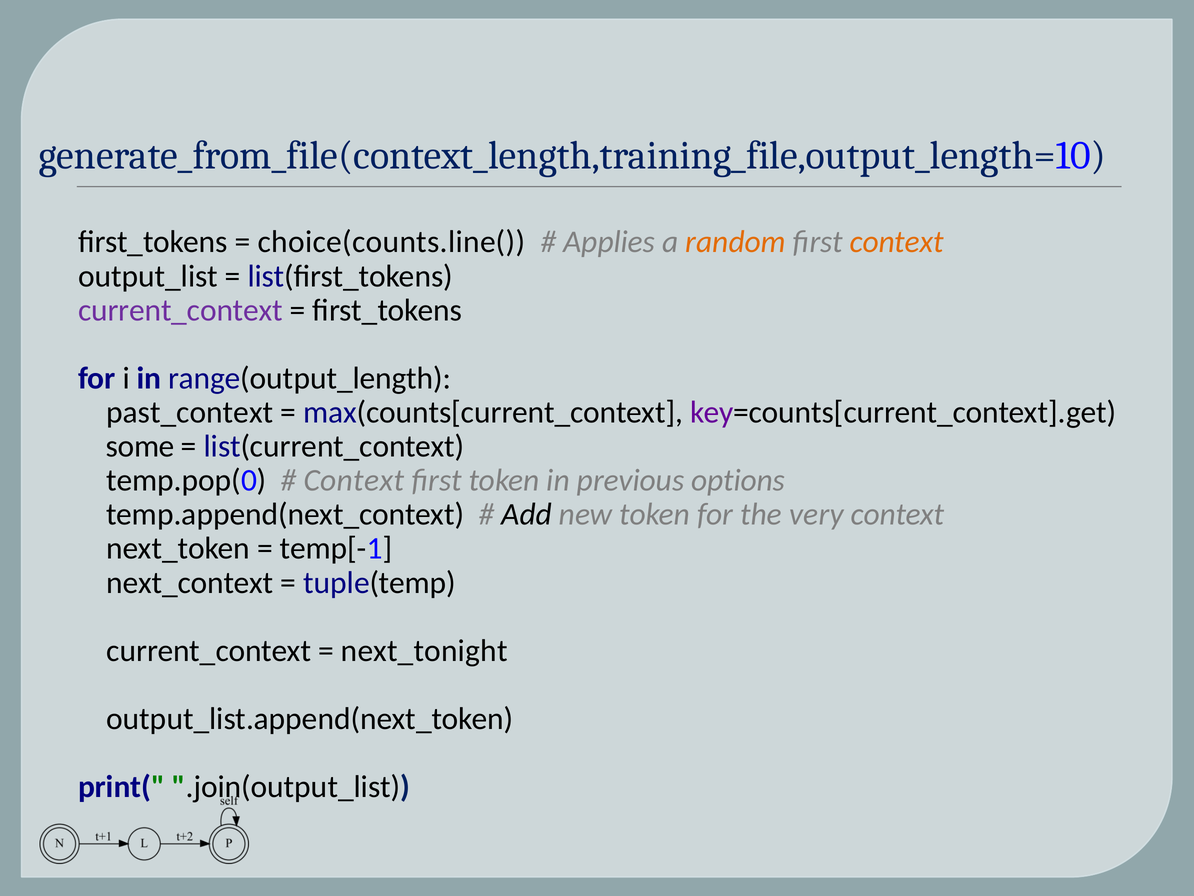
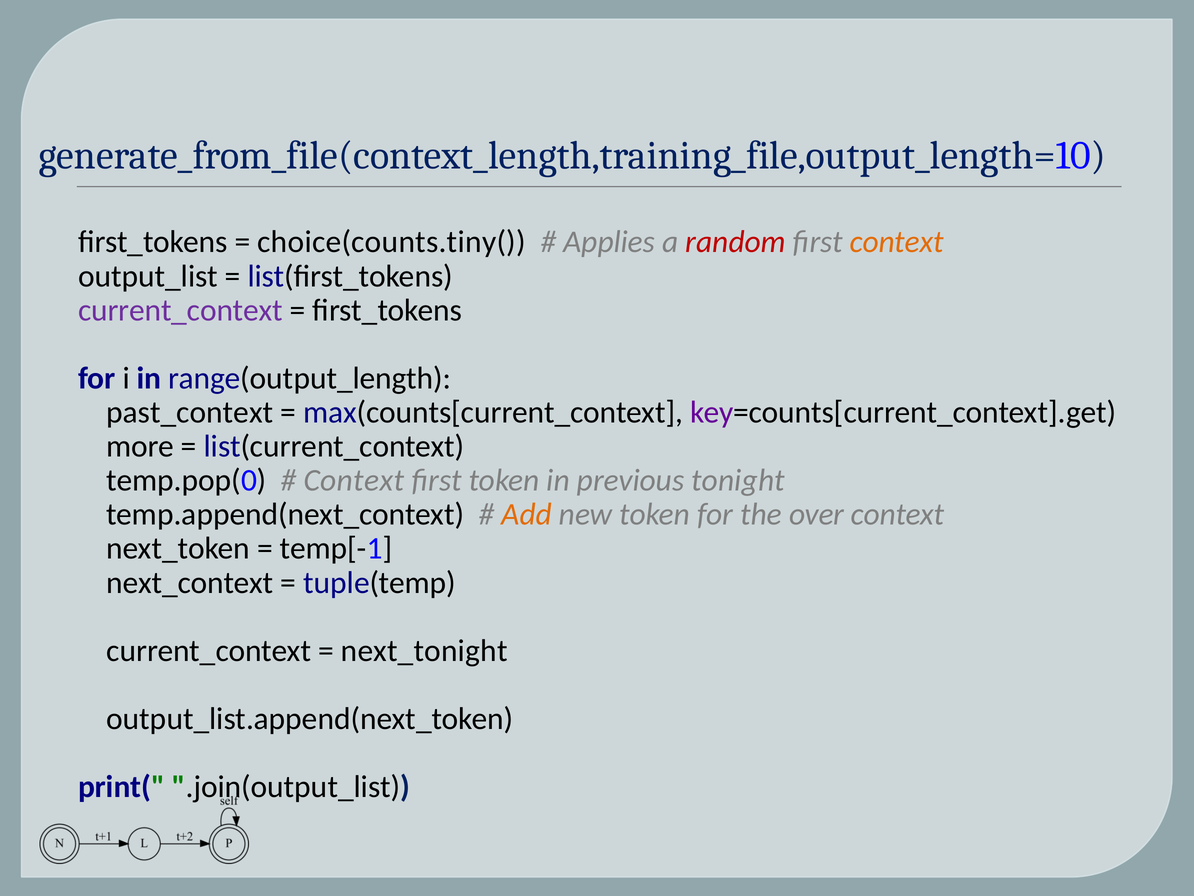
choice(counts.line(: choice(counts.line( -> choice(counts.tiny(
random colour: orange -> red
some: some -> more
options: options -> tonight
Add colour: black -> orange
very: very -> over
